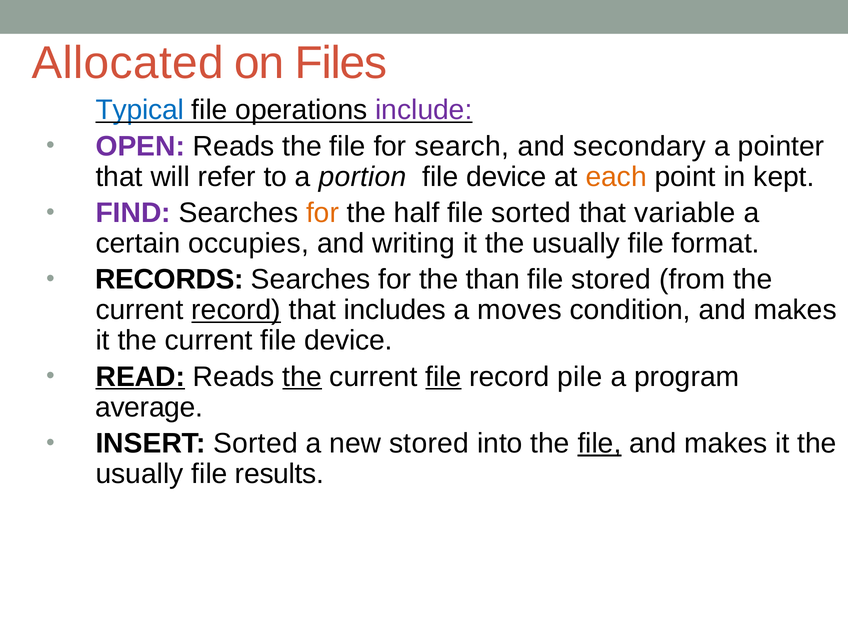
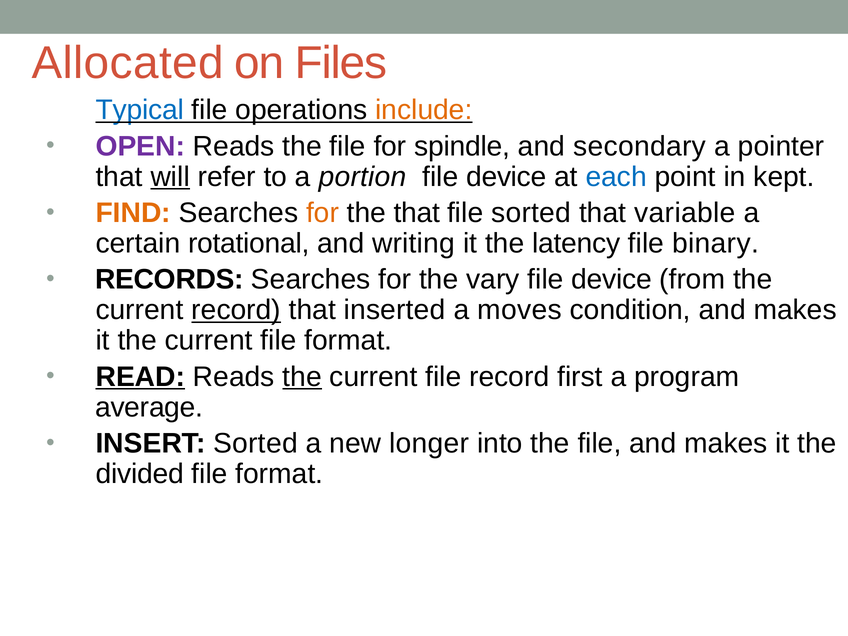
include colour: purple -> orange
search: search -> spindle
will underline: none -> present
each colour: orange -> blue
FIND colour: purple -> orange
the half: half -> that
occupies: occupies -> rotational
usually at (576, 243): usually -> latency
format: format -> binary
than: than -> vary
stored at (611, 280): stored -> device
includes: includes -> inserted
current file device: device -> format
file at (443, 377) underline: present -> none
pile: pile -> first
new stored: stored -> longer
file at (599, 443) underline: present -> none
usually at (140, 474): usually -> divided
results at (279, 474): results -> format
